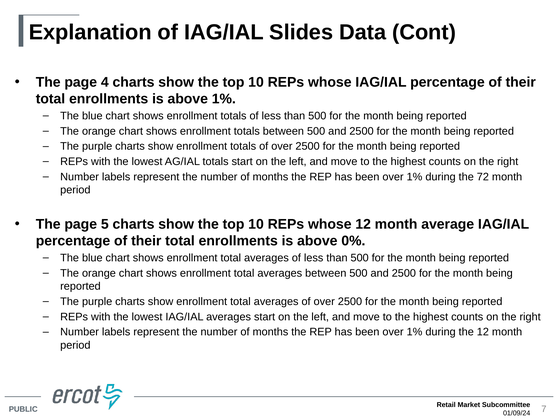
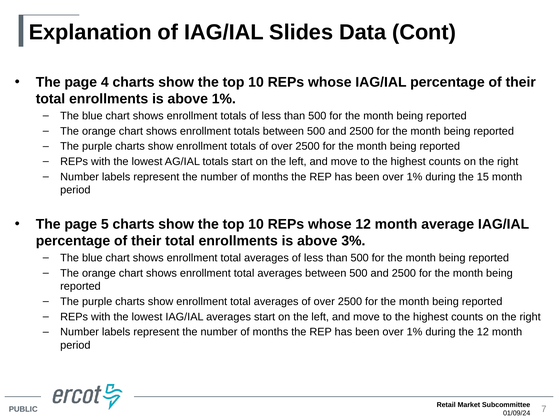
72: 72 -> 15
0%: 0% -> 3%
